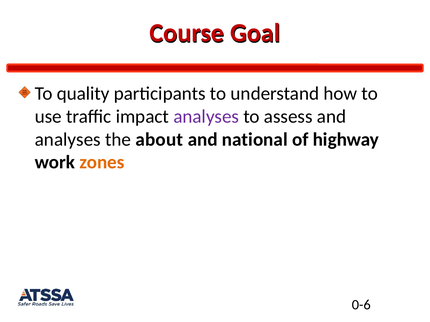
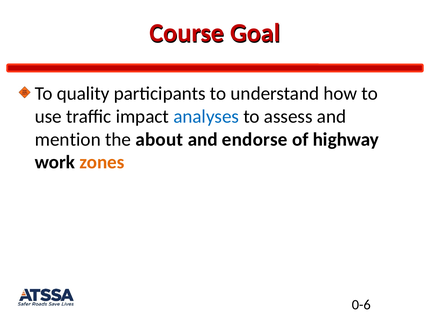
analyses at (206, 117) colour: purple -> blue
analyses at (68, 140): analyses -> mention
national: national -> endorse
